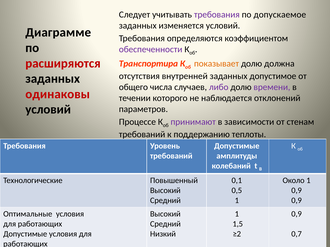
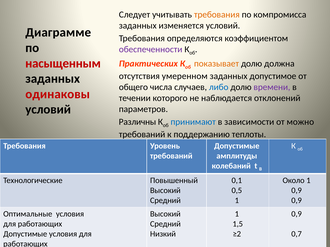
требования at (217, 15) colour: purple -> orange
допускаемое: допускаемое -> компромисса
расширяются: расширяются -> насыщенным
Транспортира: Транспортира -> Практических
внутренней: внутренней -> умеренном
либо colour: purple -> blue
Процессе: Процессе -> Различны
принимают colour: purple -> blue
стенам: стенам -> можно
